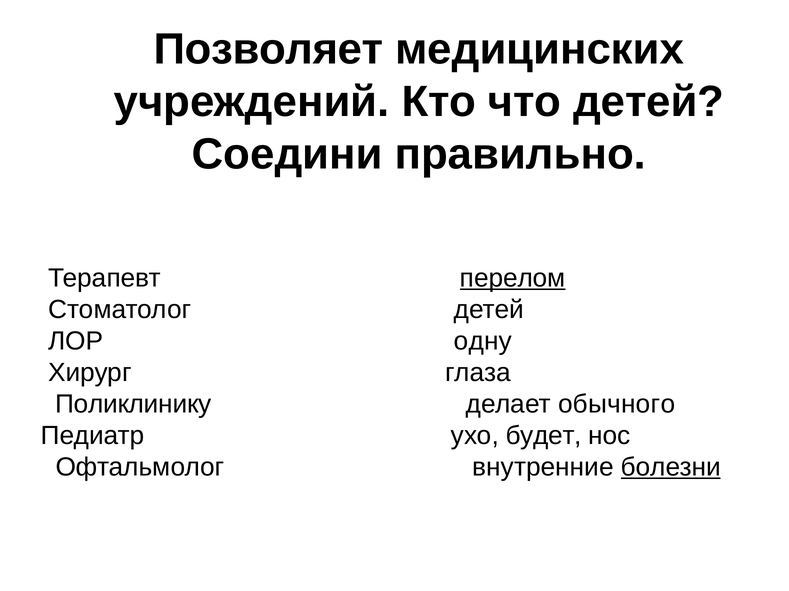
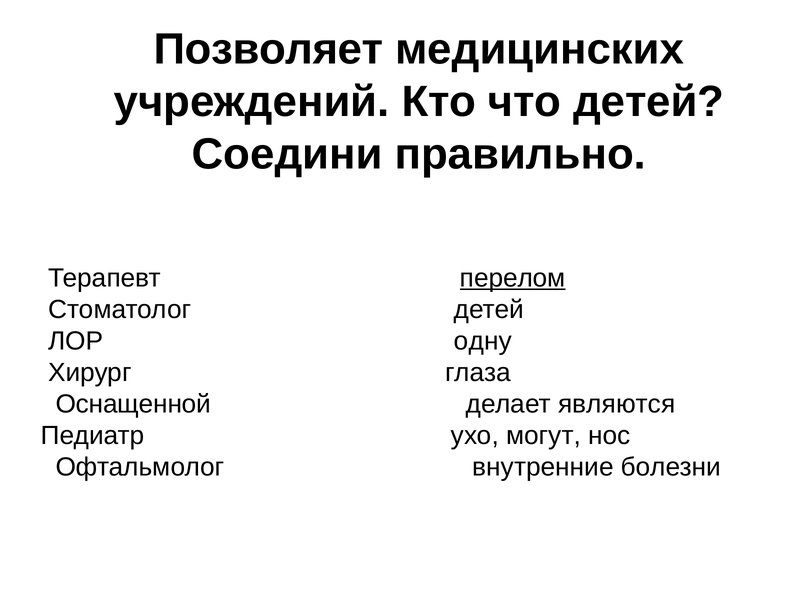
Поликлинику: Поликлинику -> Оснащенной
обычного: обычного -> являются
будет: будет -> могут
болезни underline: present -> none
